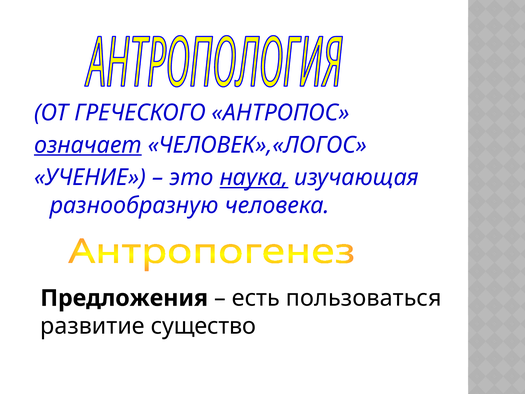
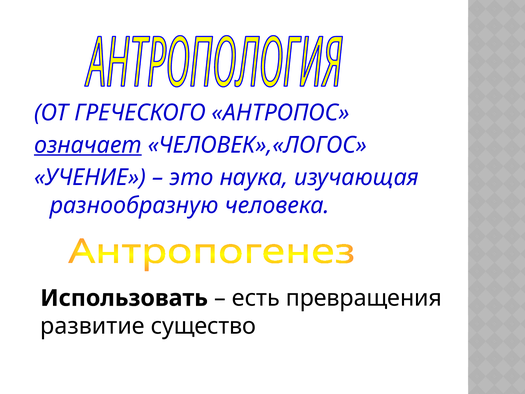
наука underline: present -> none
Предложения: Предложения -> Использовать
пользоваться: пользоваться -> превращения
